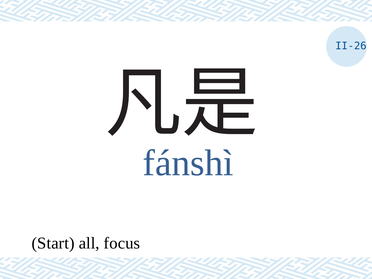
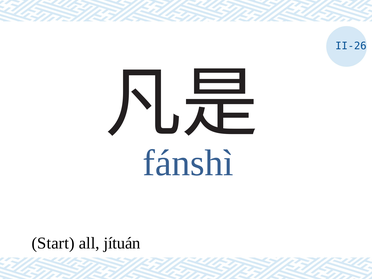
focus: focus -> jítuán
